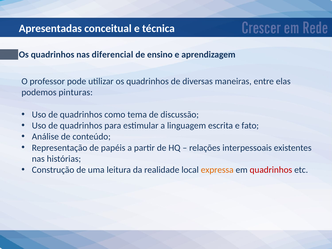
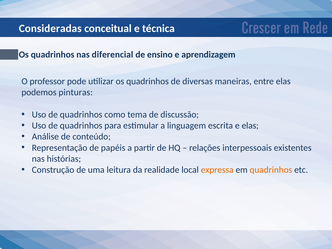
Apresentadas: Apresentadas -> Consideradas
e fato: fato -> elas
quadrinhos at (271, 170) colour: red -> orange
